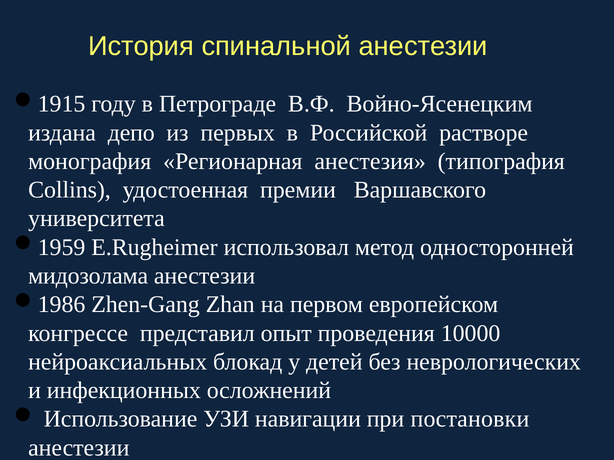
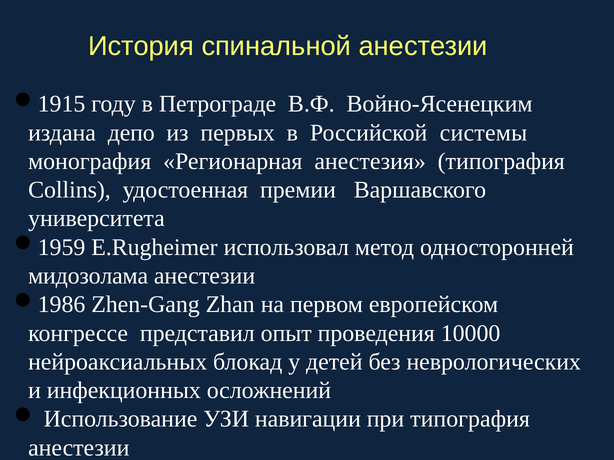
растворе: растворе -> системы
при постановки: постановки -> типография
